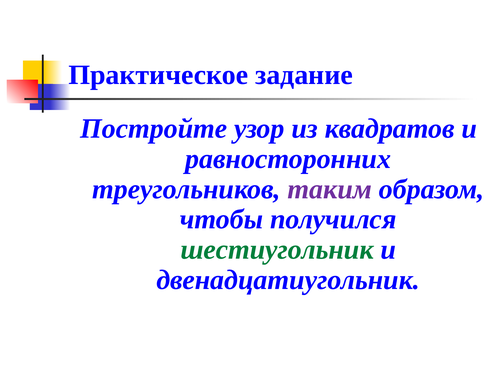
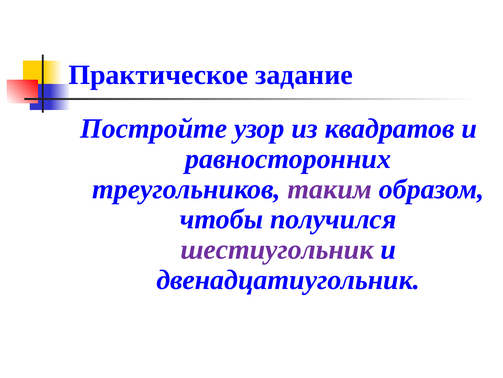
шестиугольник colour: green -> purple
